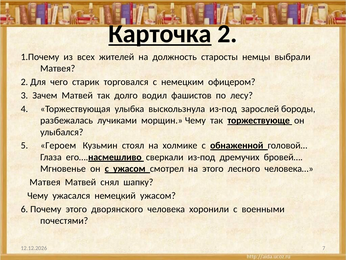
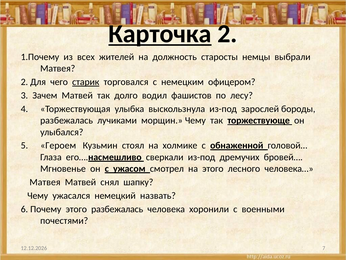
старик underline: none -> present
немецкий ужасом: ужасом -> назвать
этого дворянского: дворянского -> разбежалась
